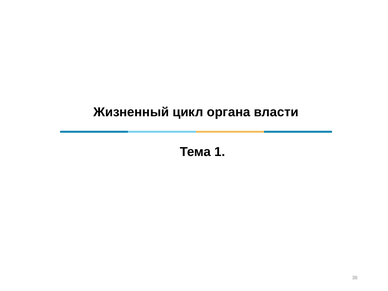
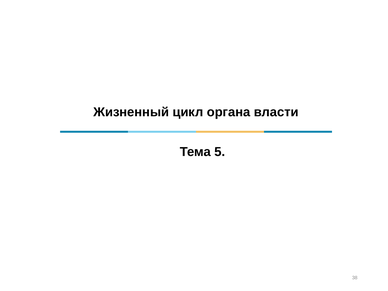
1: 1 -> 5
